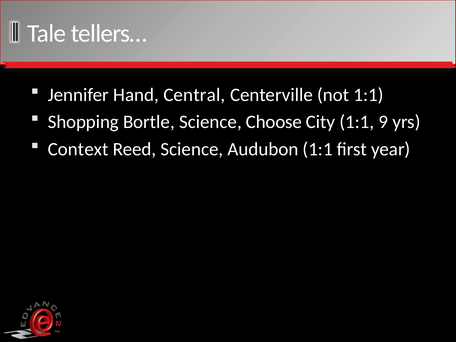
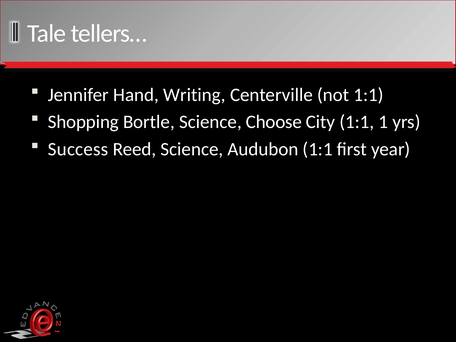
Central: Central -> Writing
9: 9 -> 1
Context: Context -> Success
